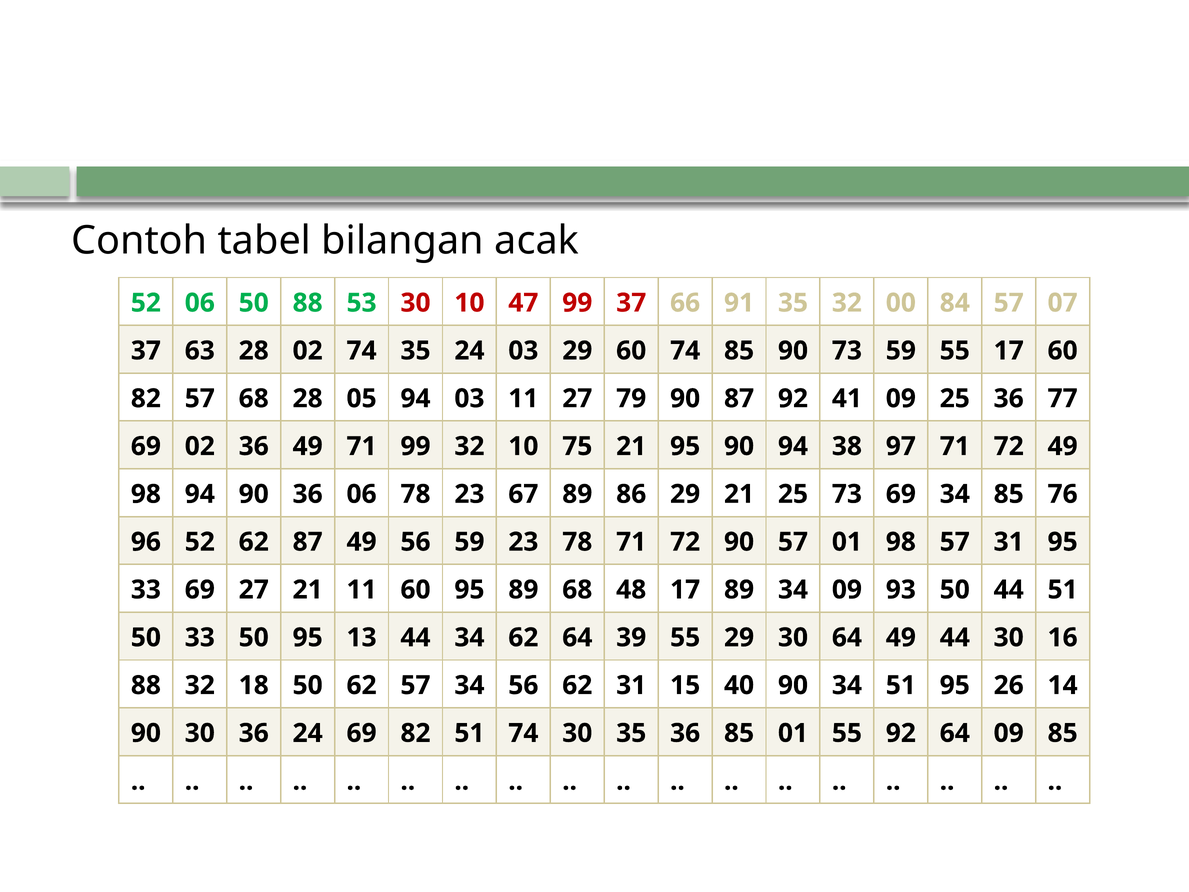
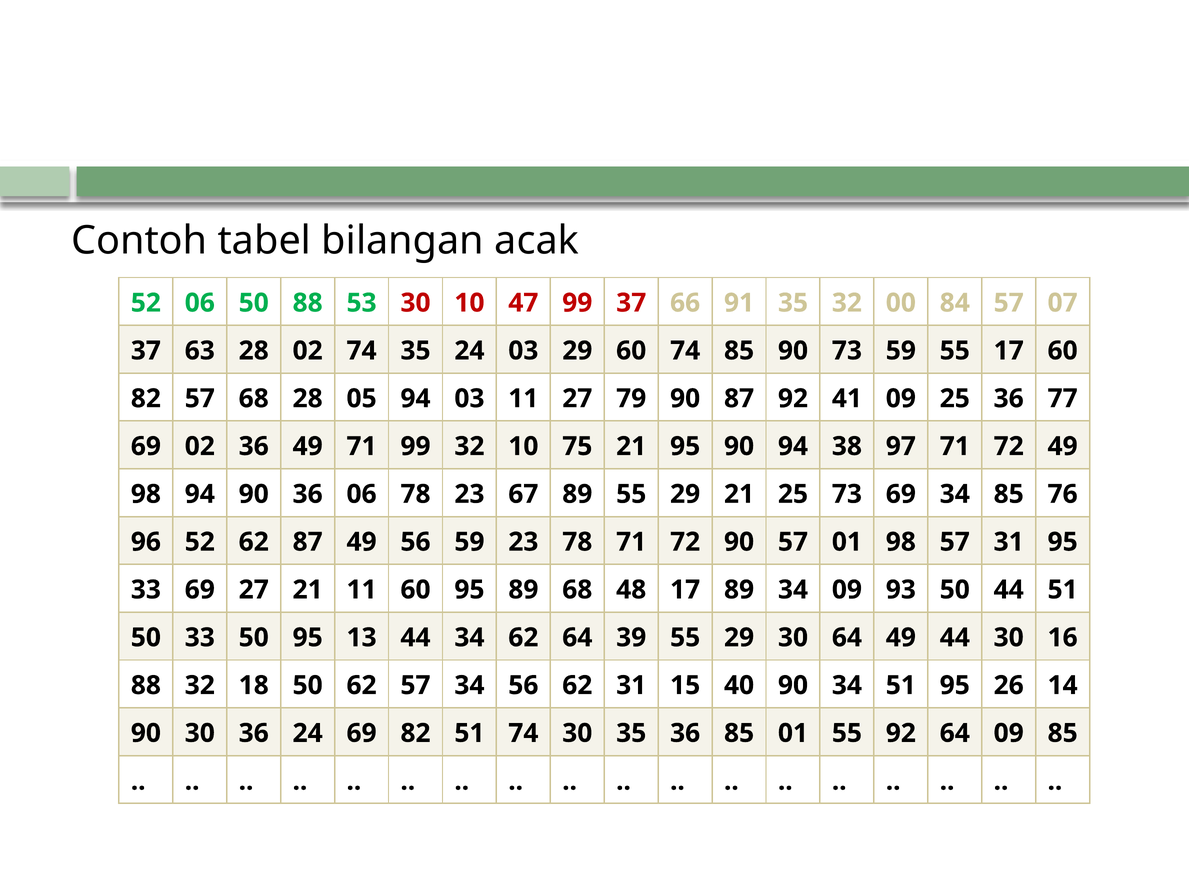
89 86: 86 -> 55
